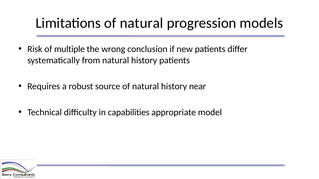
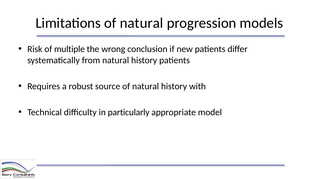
near: near -> with
capabilities: capabilities -> particularly
